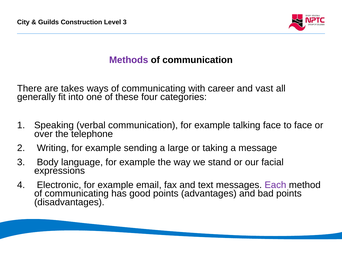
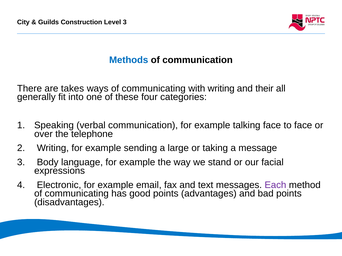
Methods colour: purple -> blue
with career: career -> writing
vast: vast -> their
